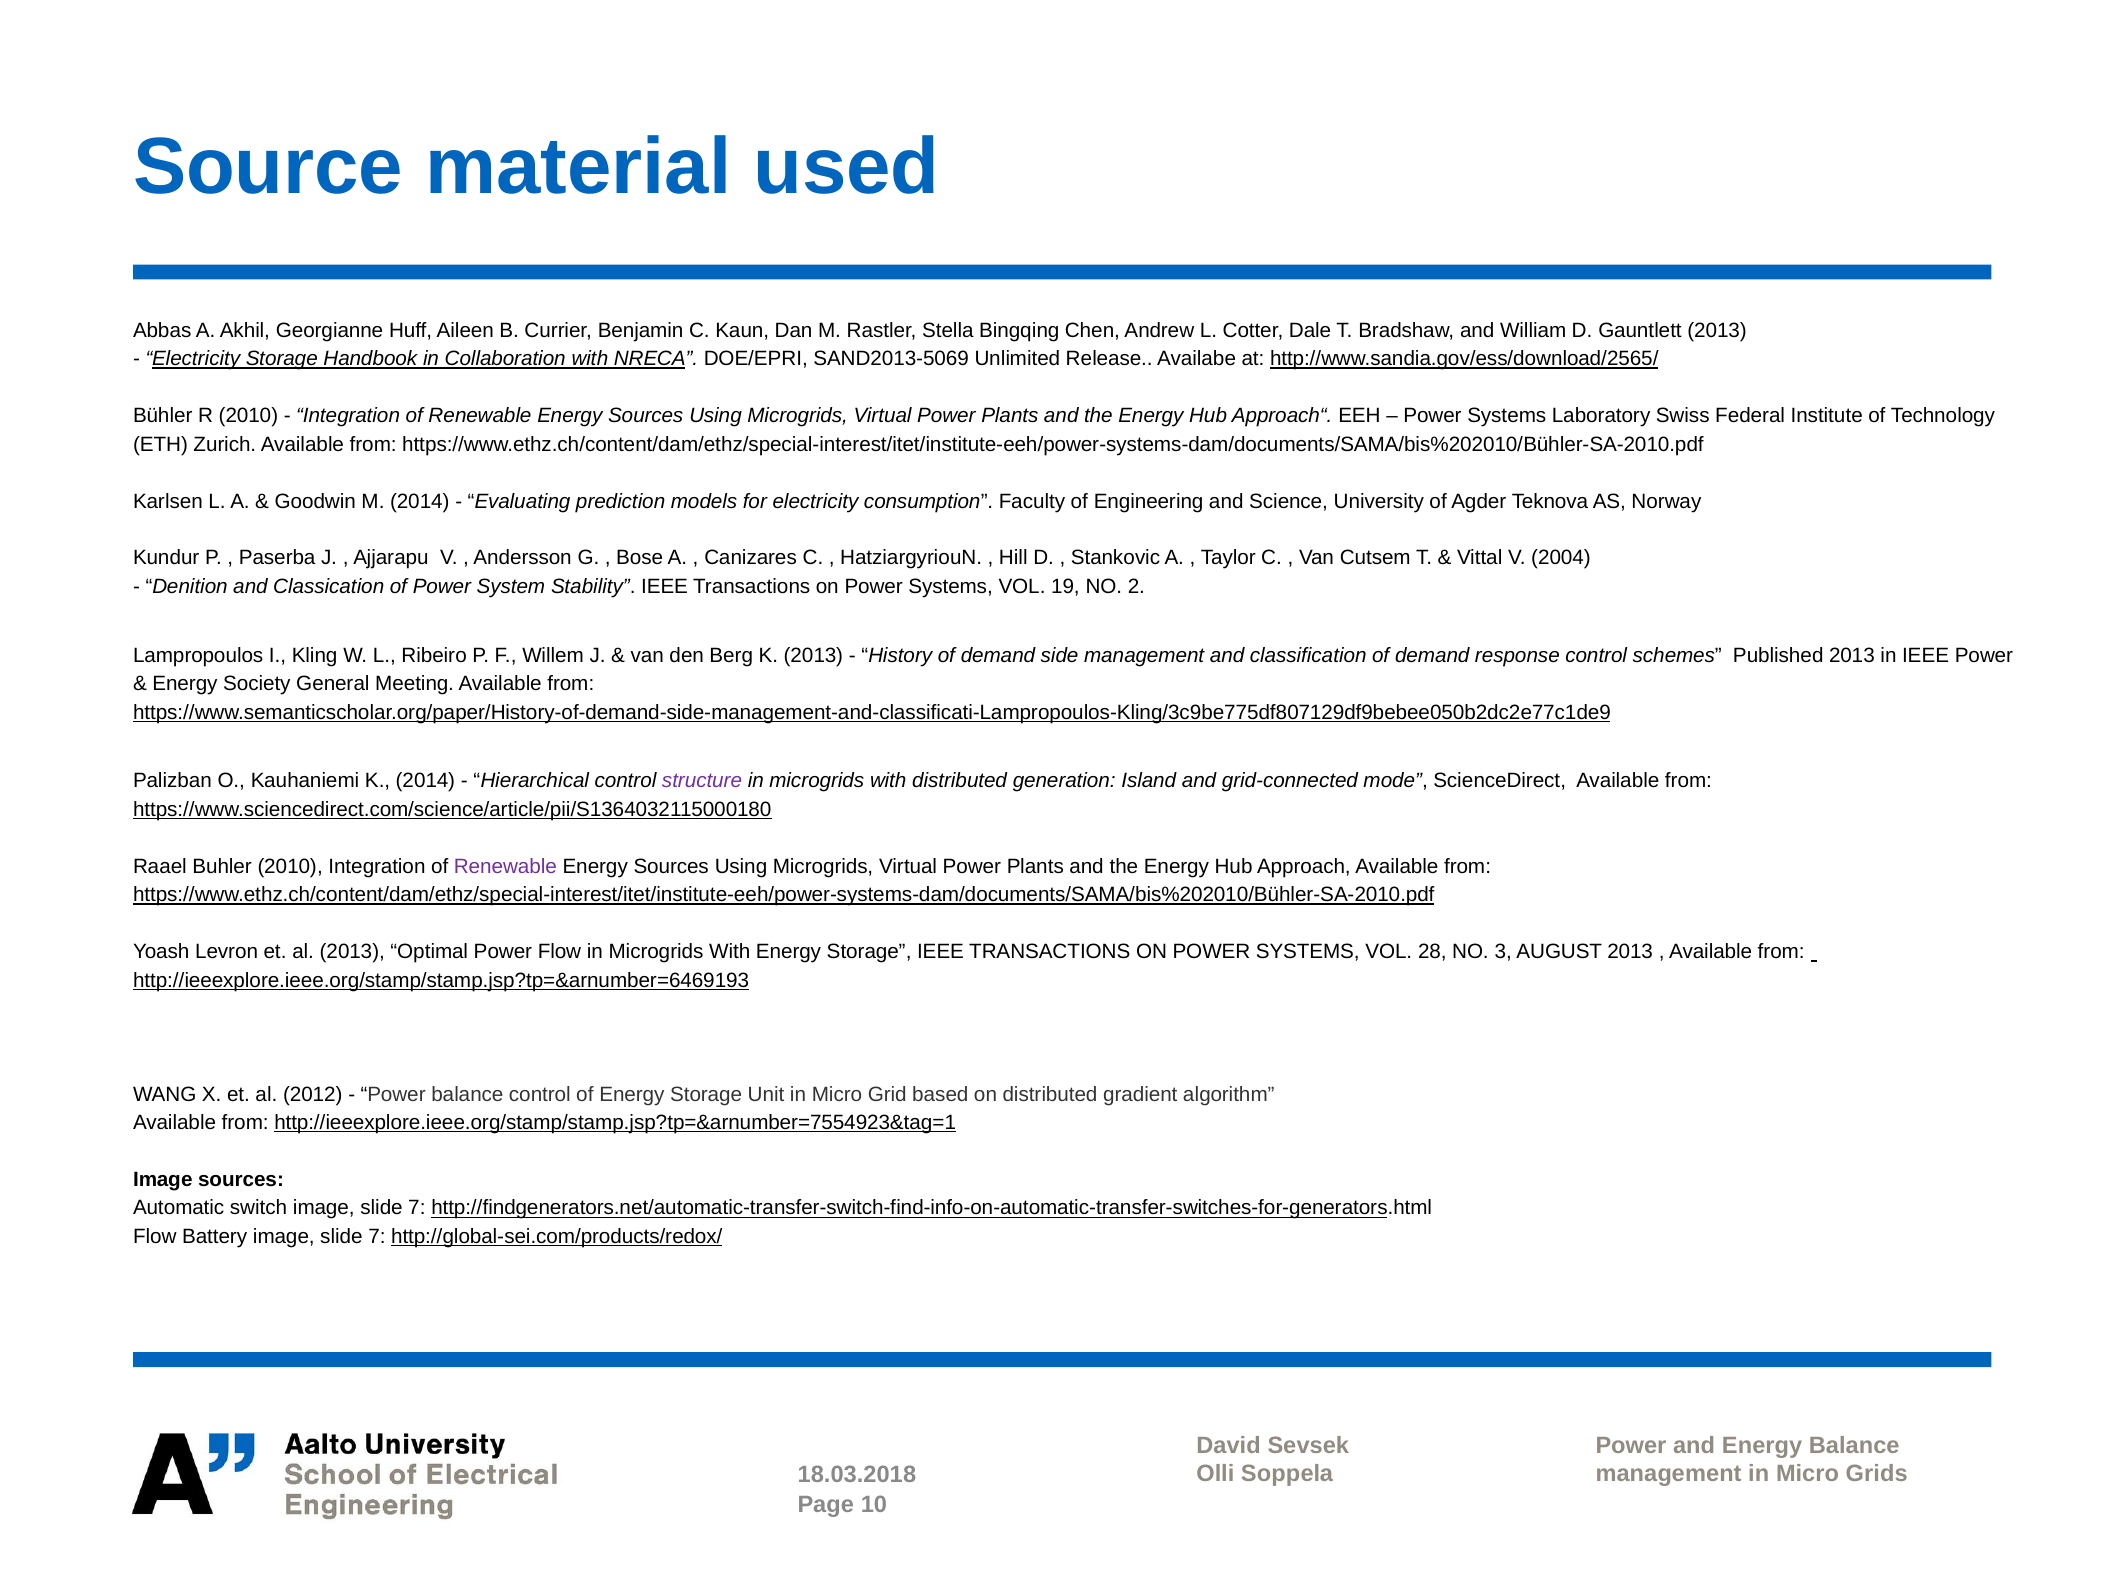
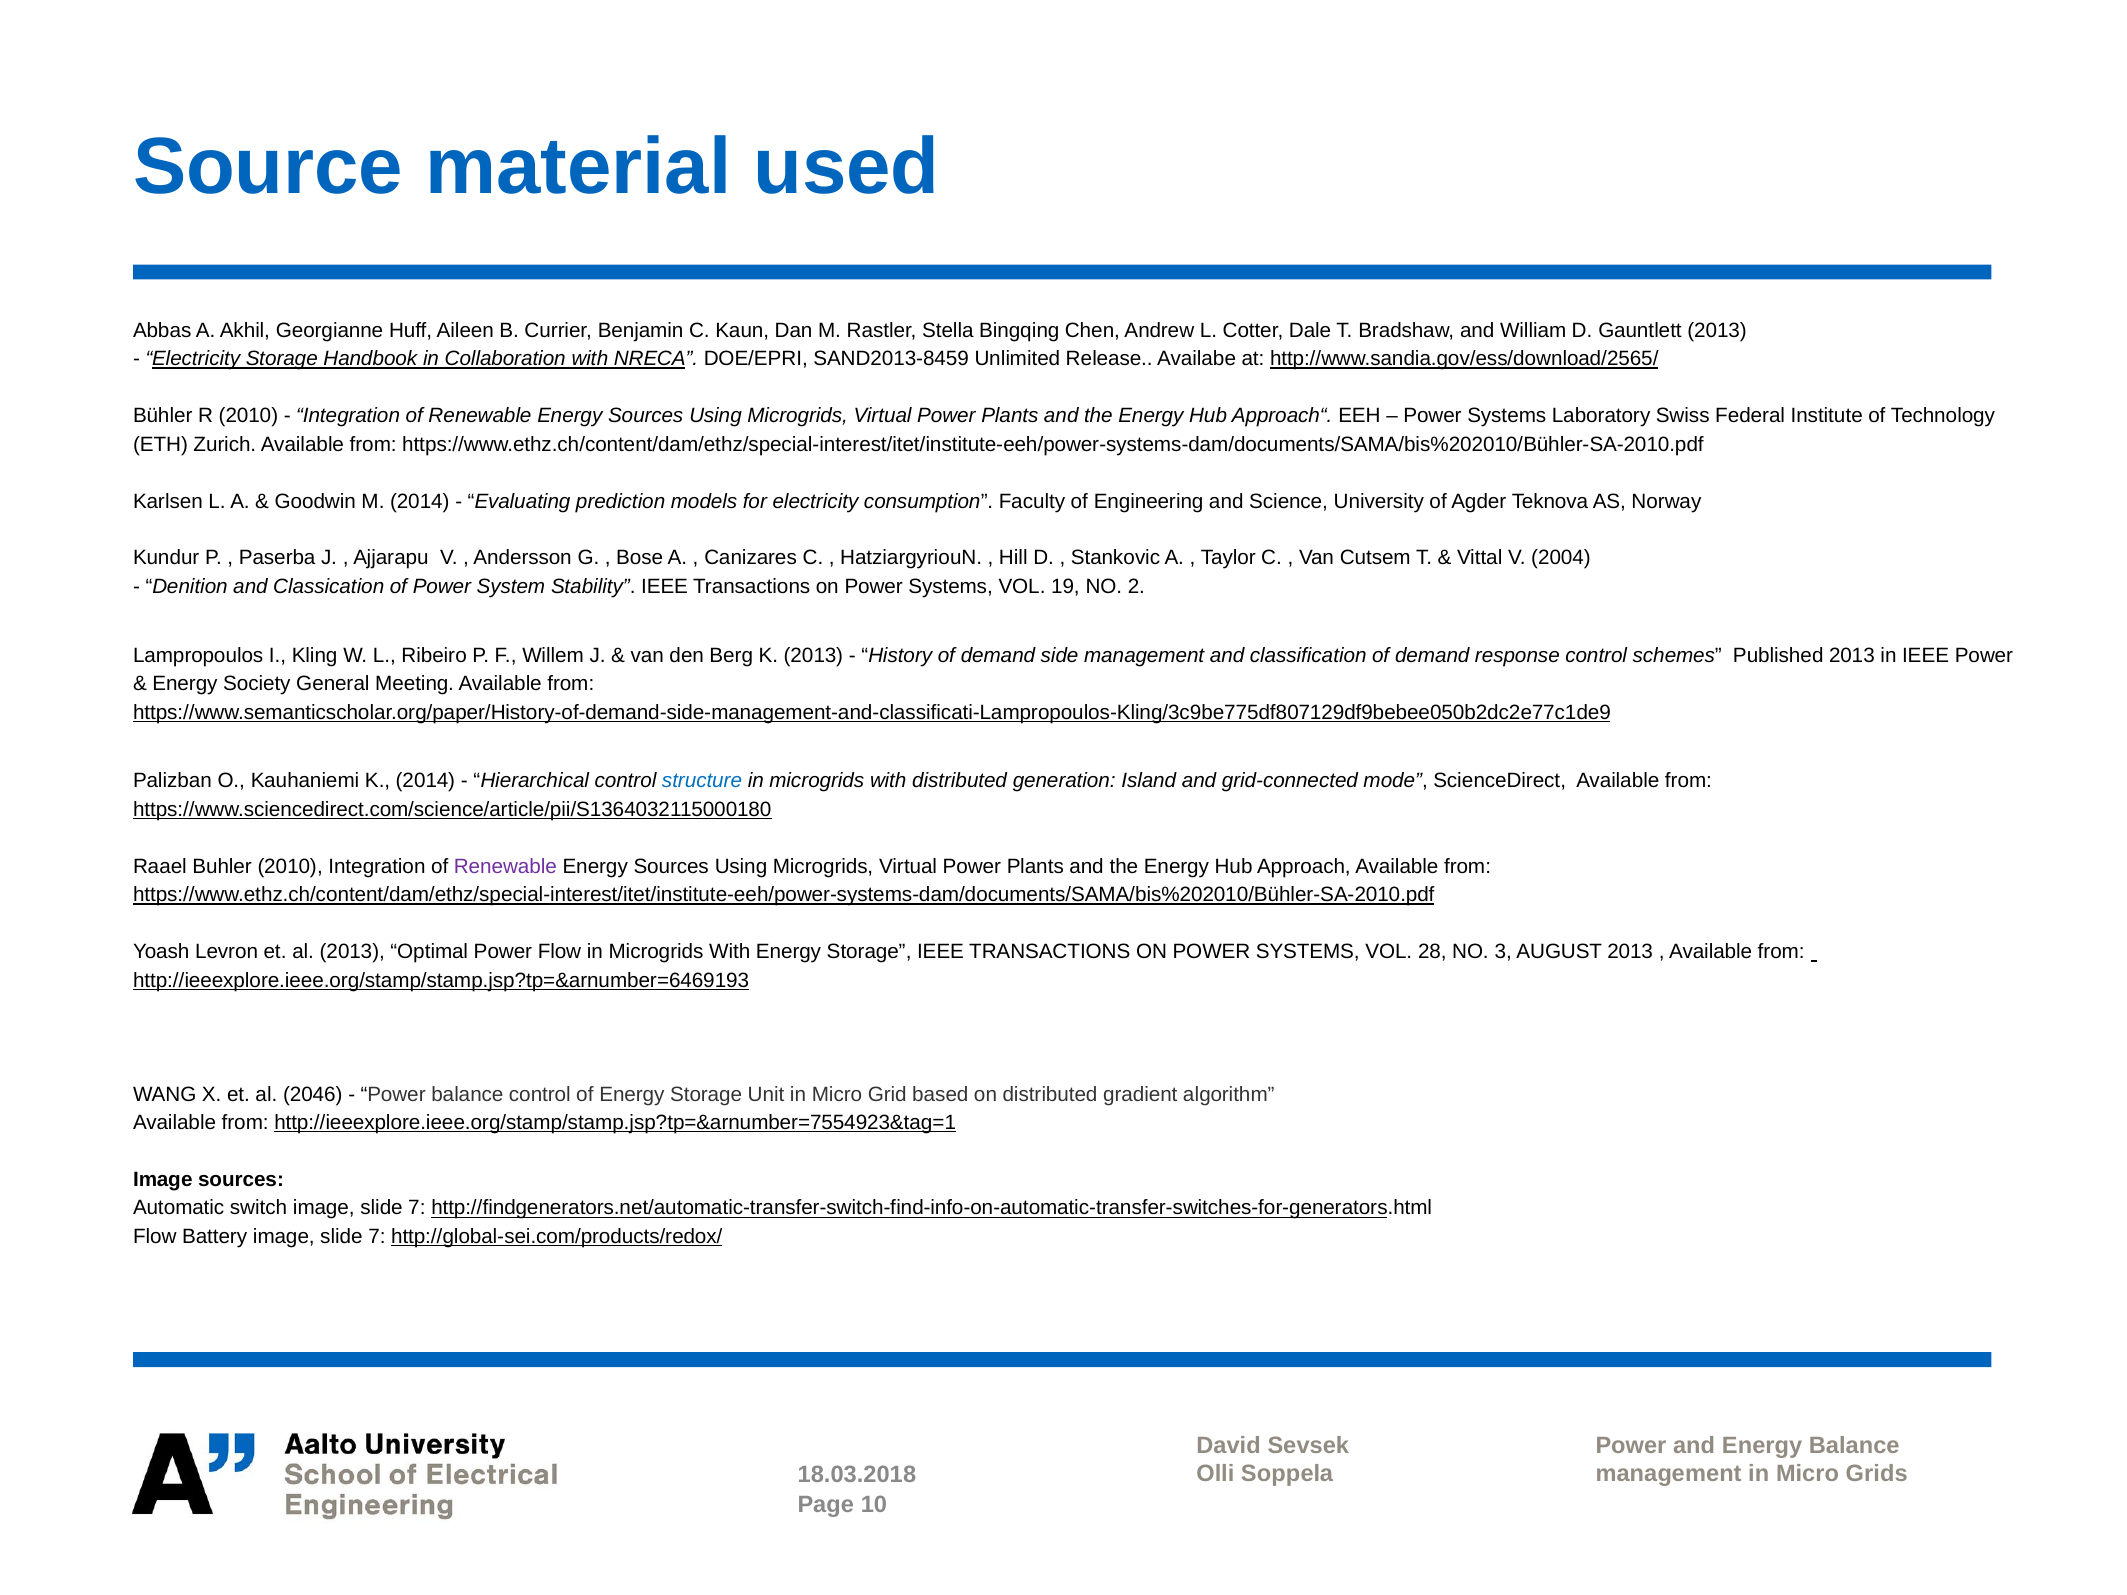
SAND2013-5069: SAND2013-5069 -> SAND2013-8459
structure colour: purple -> blue
2012: 2012 -> 2046
